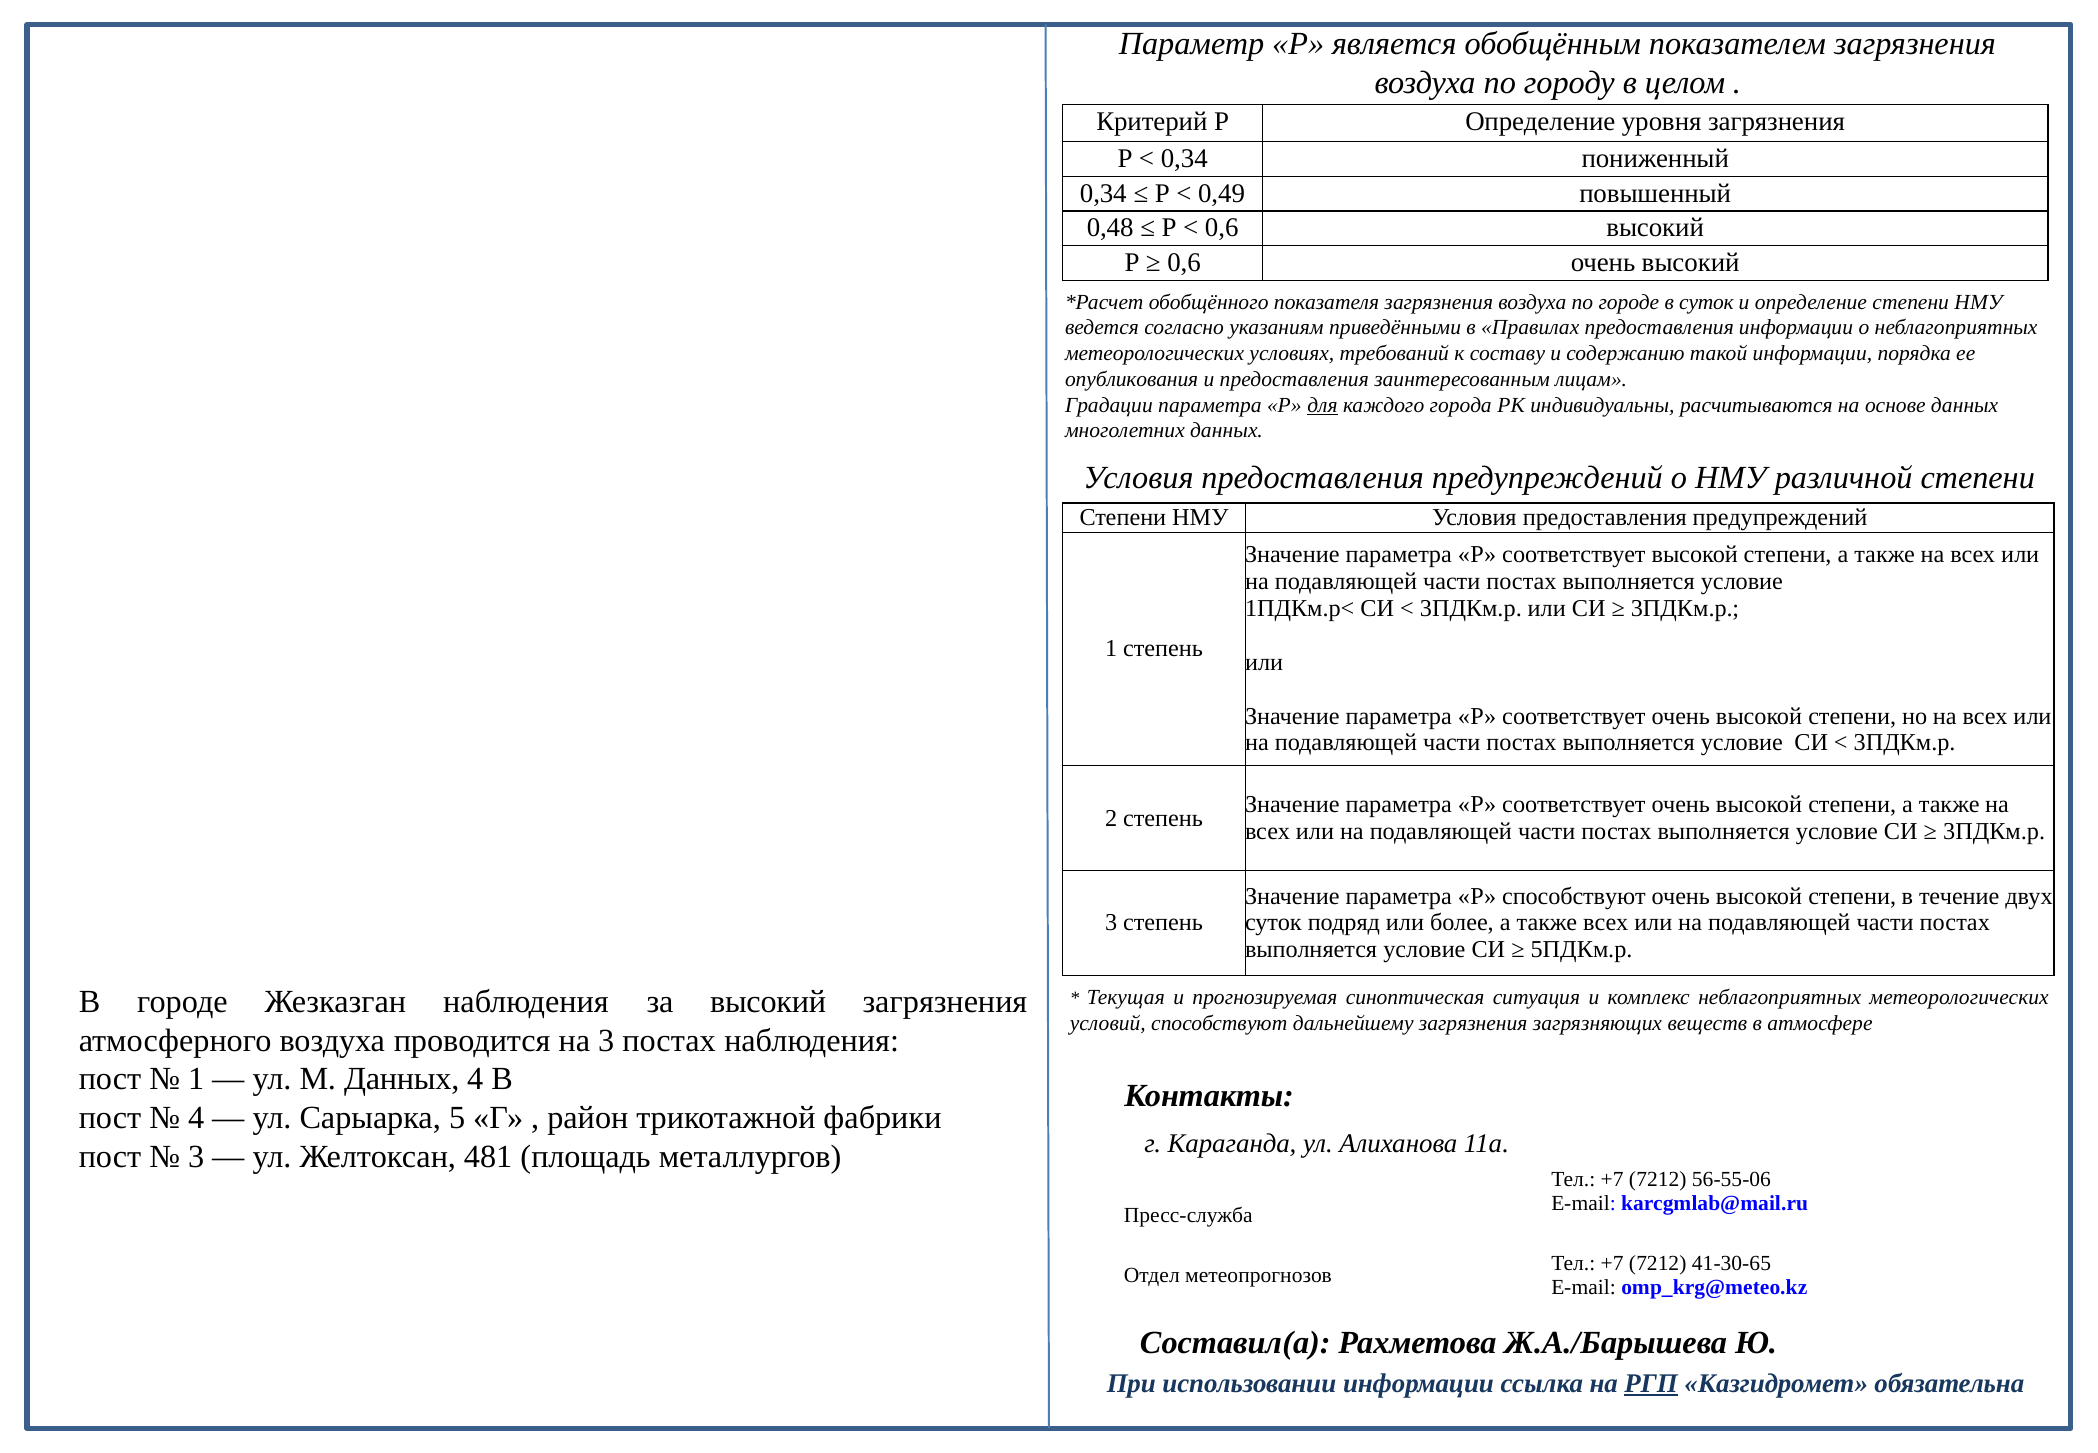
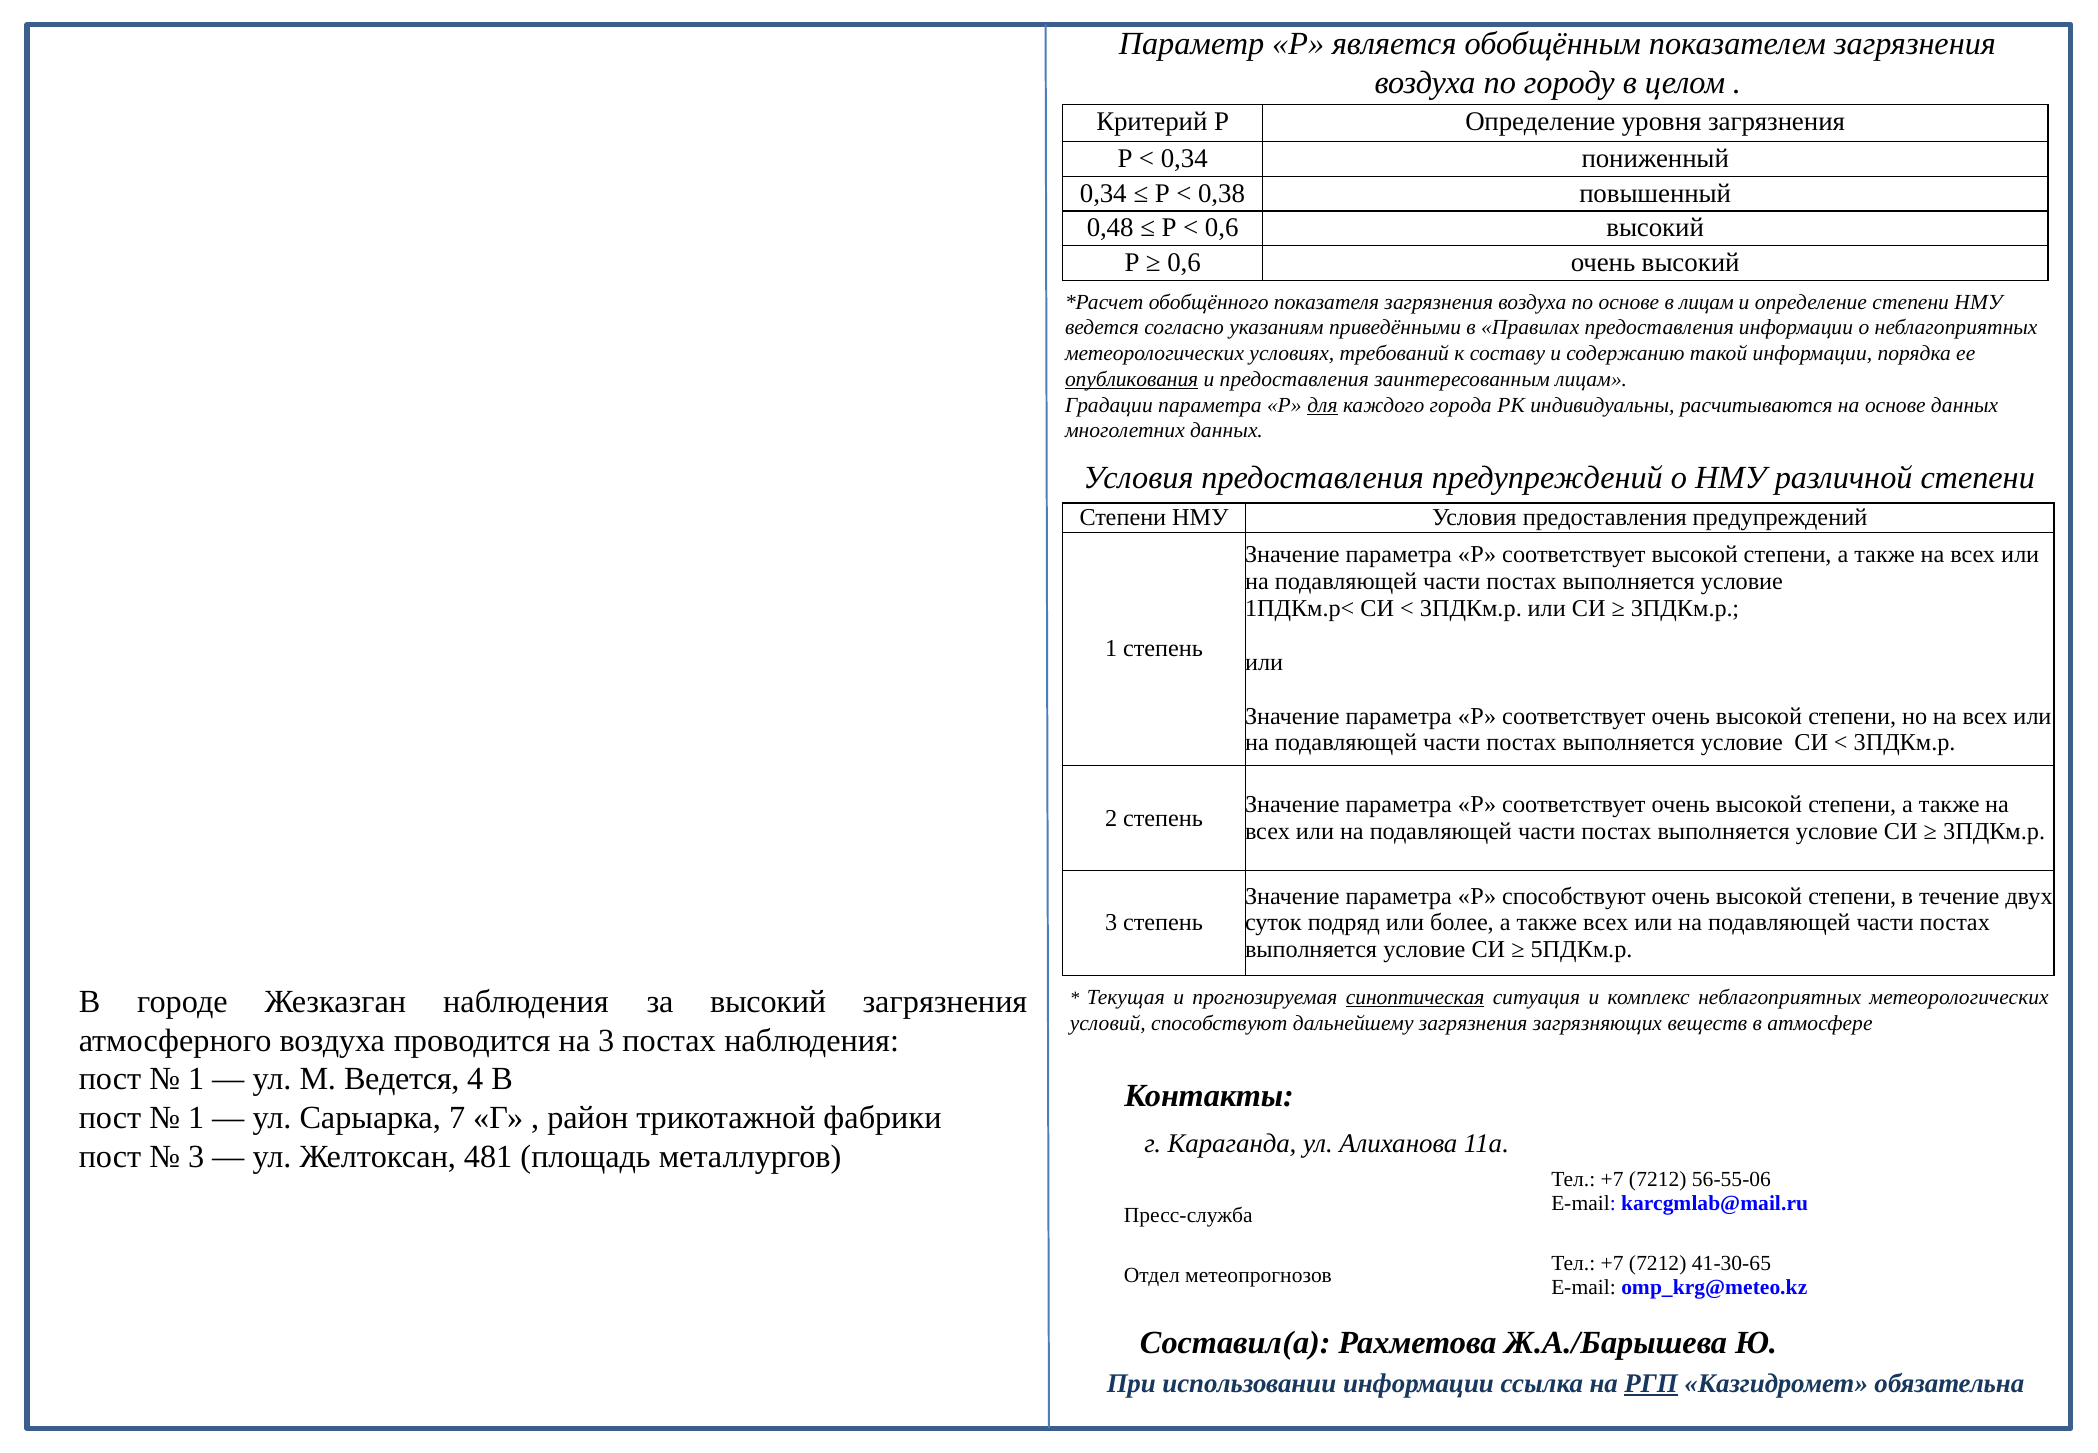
0,49: 0,49 -> 0,38
по городе: городе -> основе
в суток: суток -> лицам
опубликования underline: none -> present
синоптическая underline: none -> present
М Данных: Данных -> Ведется
4 at (196, 1117): 4 -> 1
5: 5 -> 7
